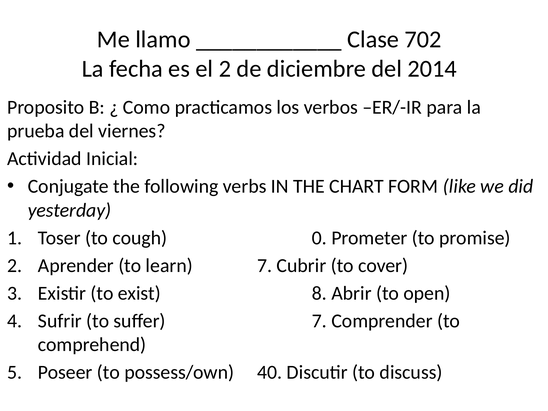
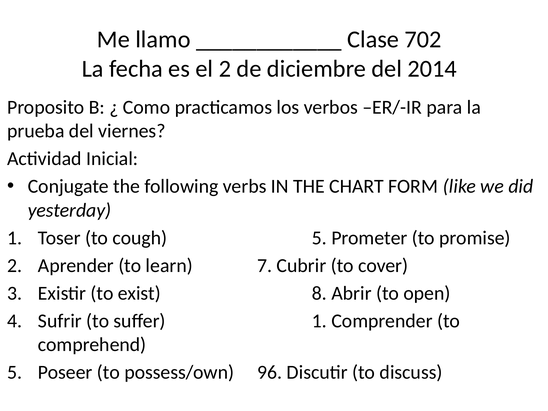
cough 0: 0 -> 5
suffer 7: 7 -> 1
40: 40 -> 96
